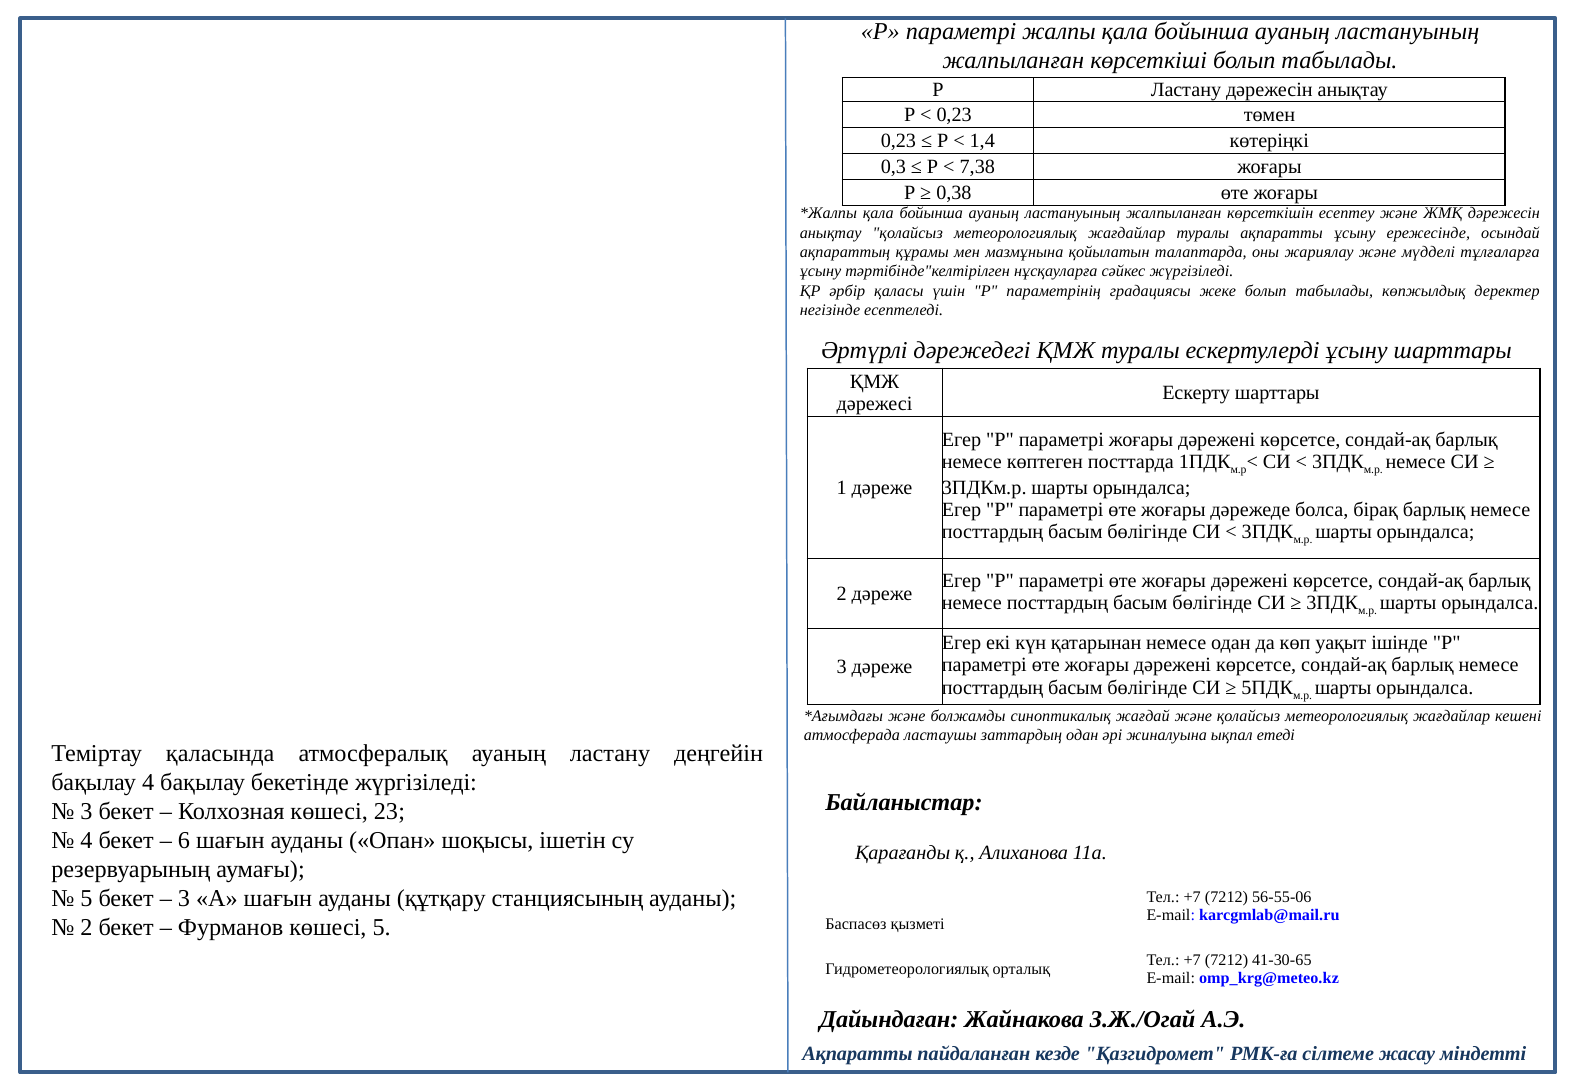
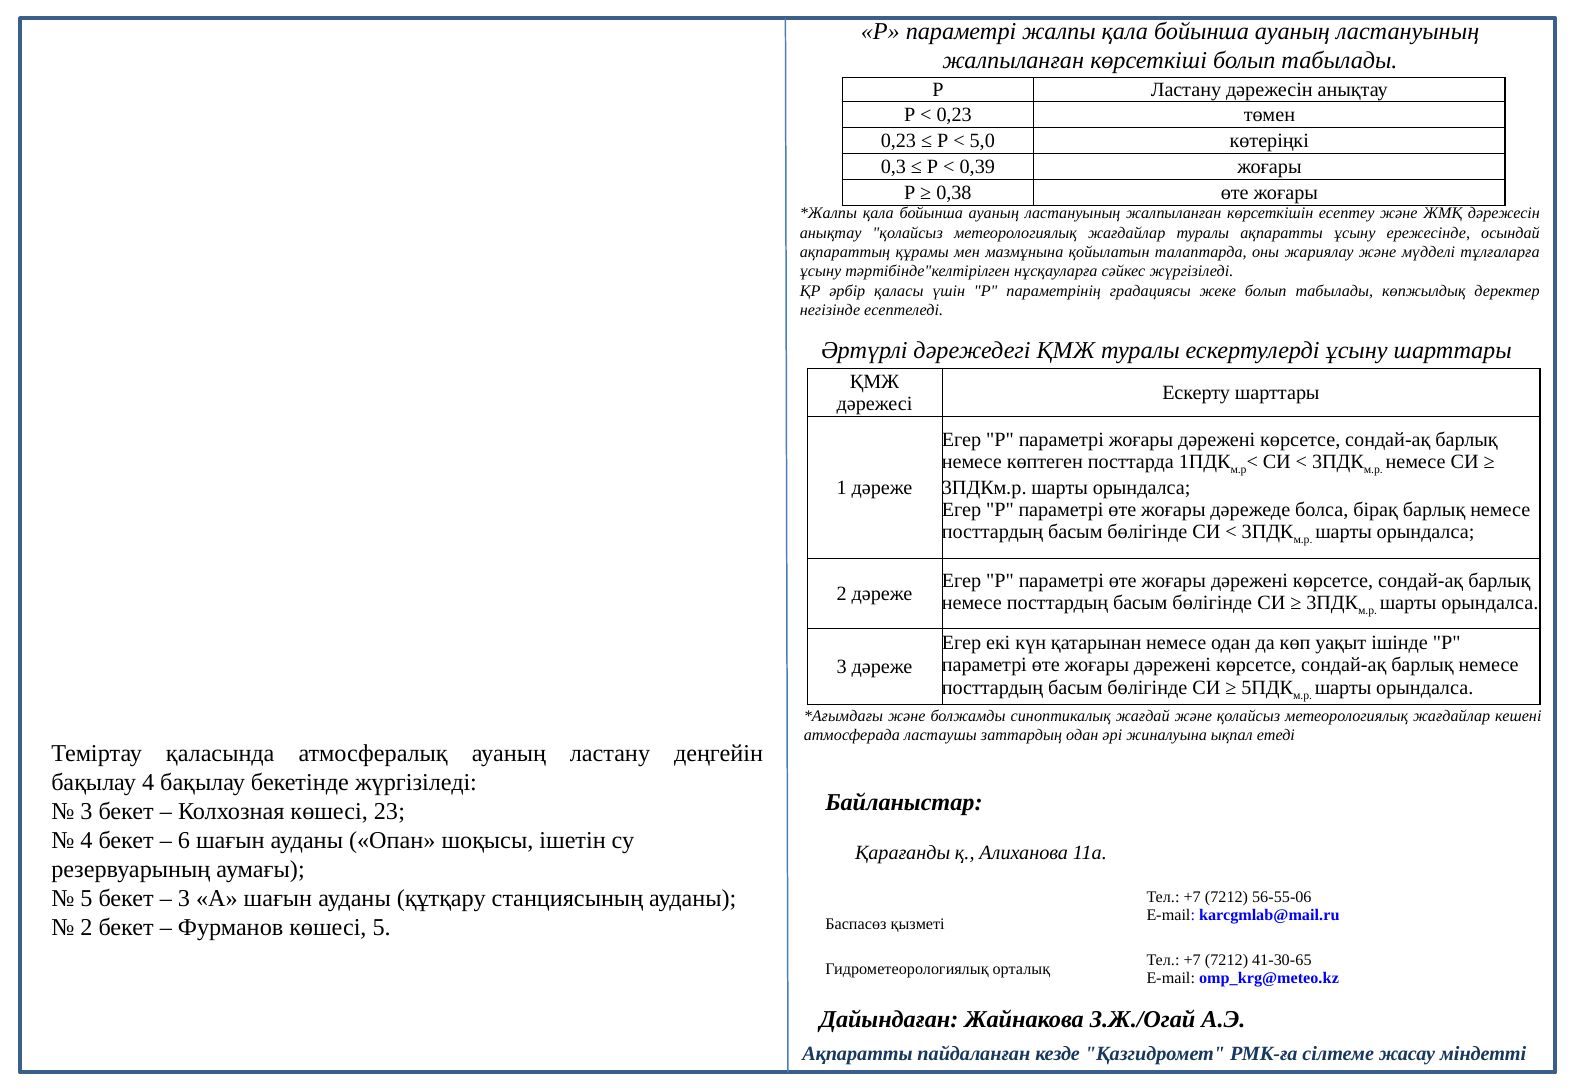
1,4: 1,4 -> 5,0
7,38: 7,38 -> 0,39
